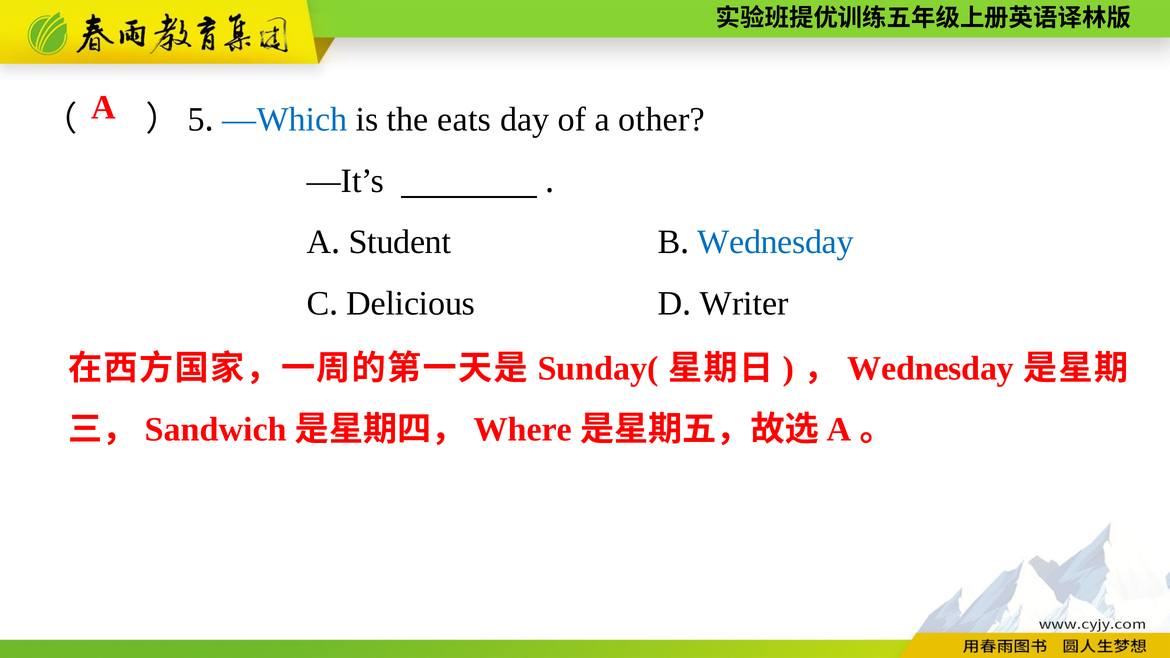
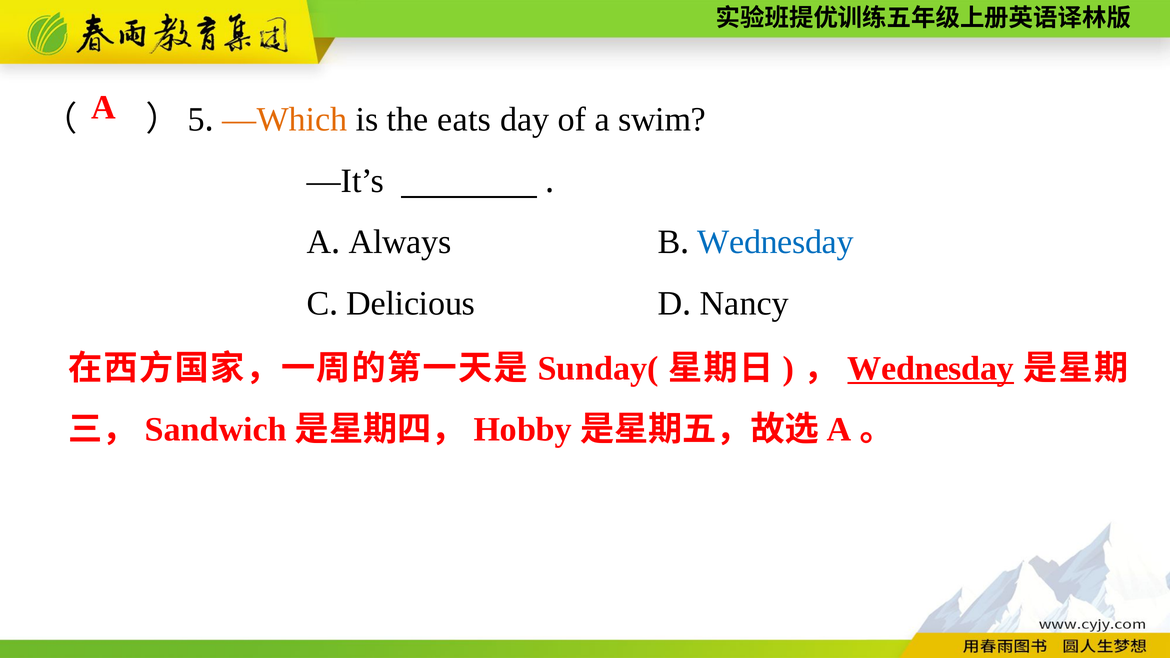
—Which colour: blue -> orange
other: other -> swim
Student: Student -> Always
Writer: Writer -> Nancy
Wednesday at (931, 368) underline: none -> present
Where: Where -> Hobby
